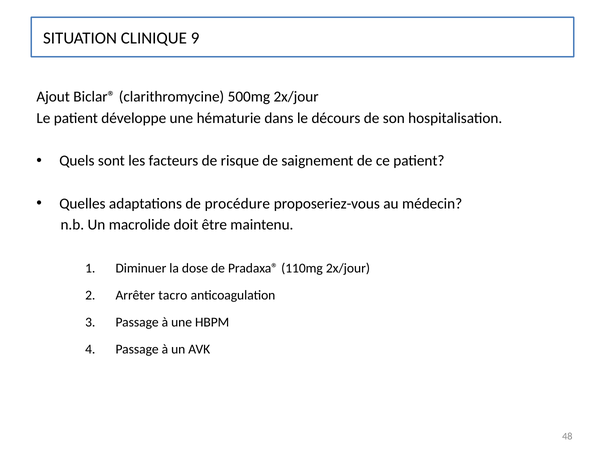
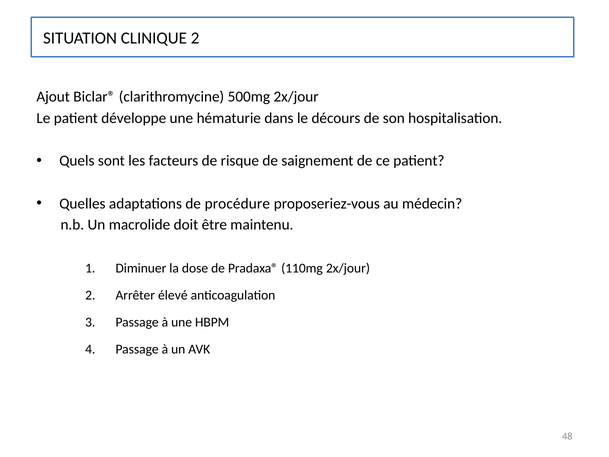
CLINIQUE 9: 9 -> 2
tacro: tacro -> élevé
